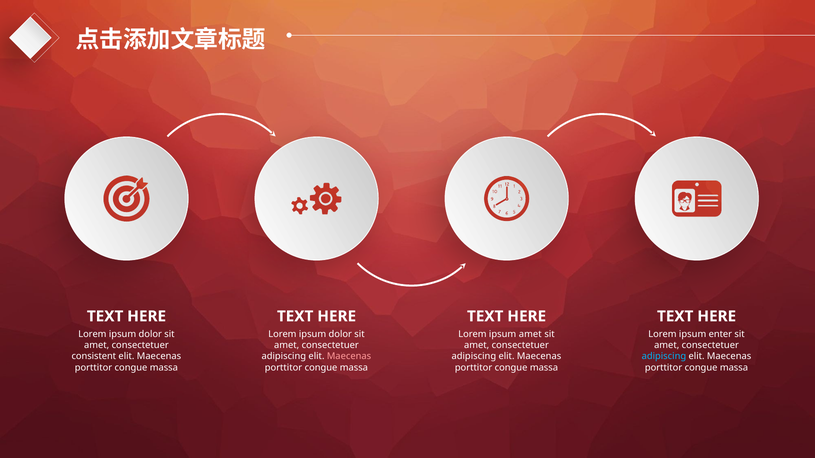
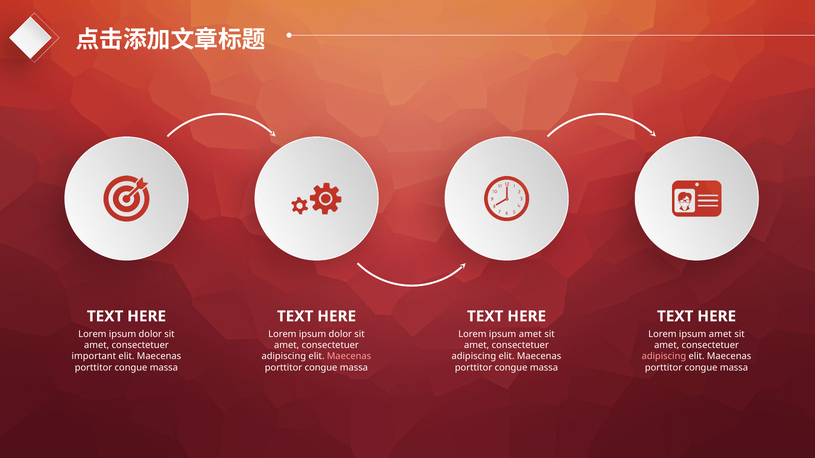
enter at (720, 334): enter -> amet
consistent: consistent -> important
adipiscing at (664, 357) colour: light blue -> pink
